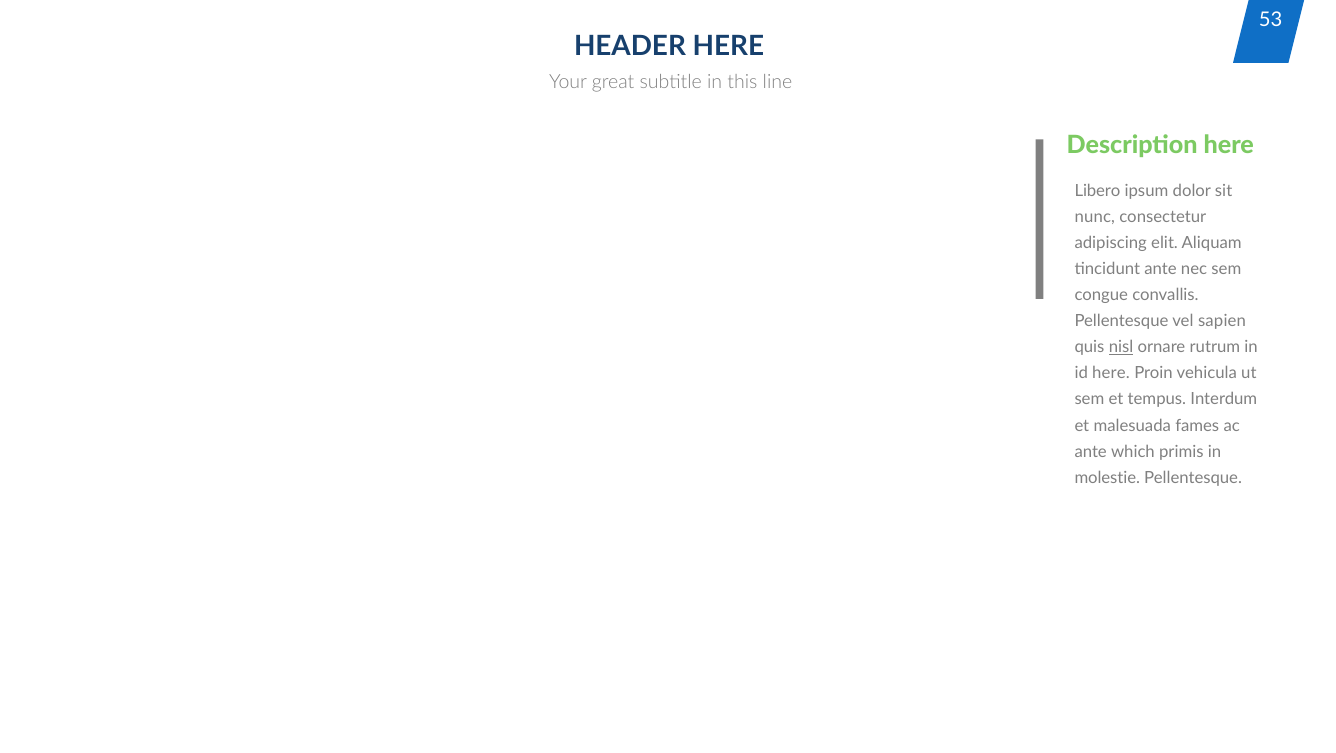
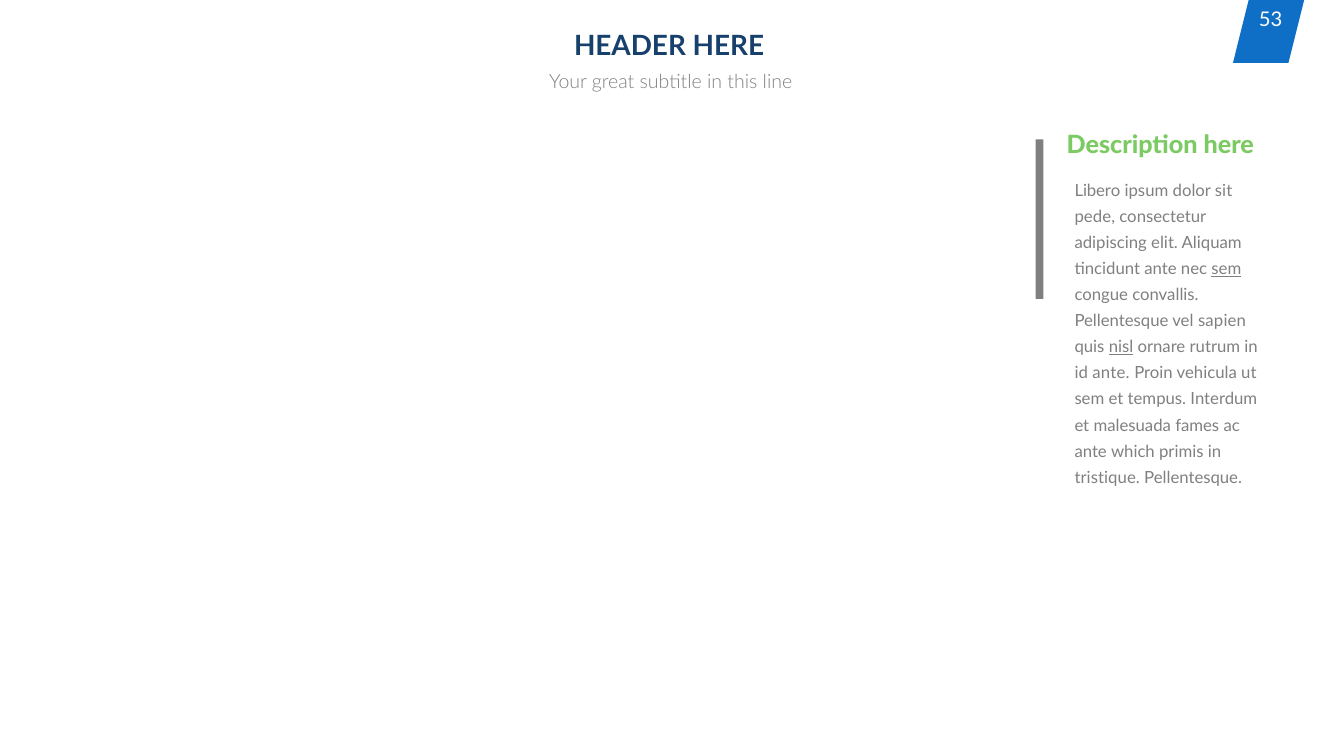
nunc: nunc -> pede
sem at (1226, 269) underline: none -> present
id here: here -> ante
molestie: molestie -> tristique
